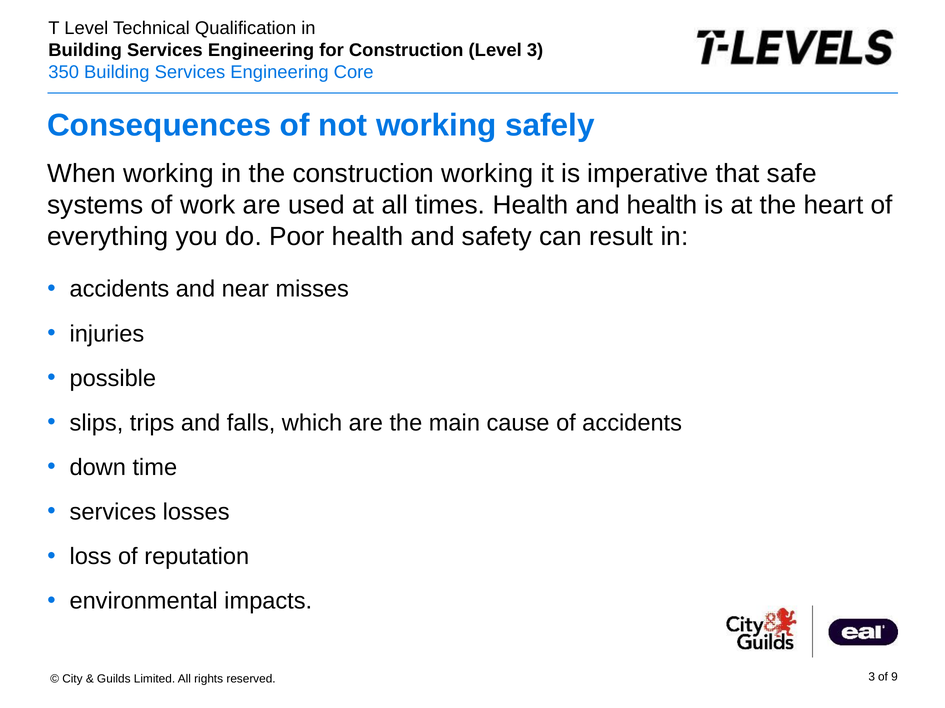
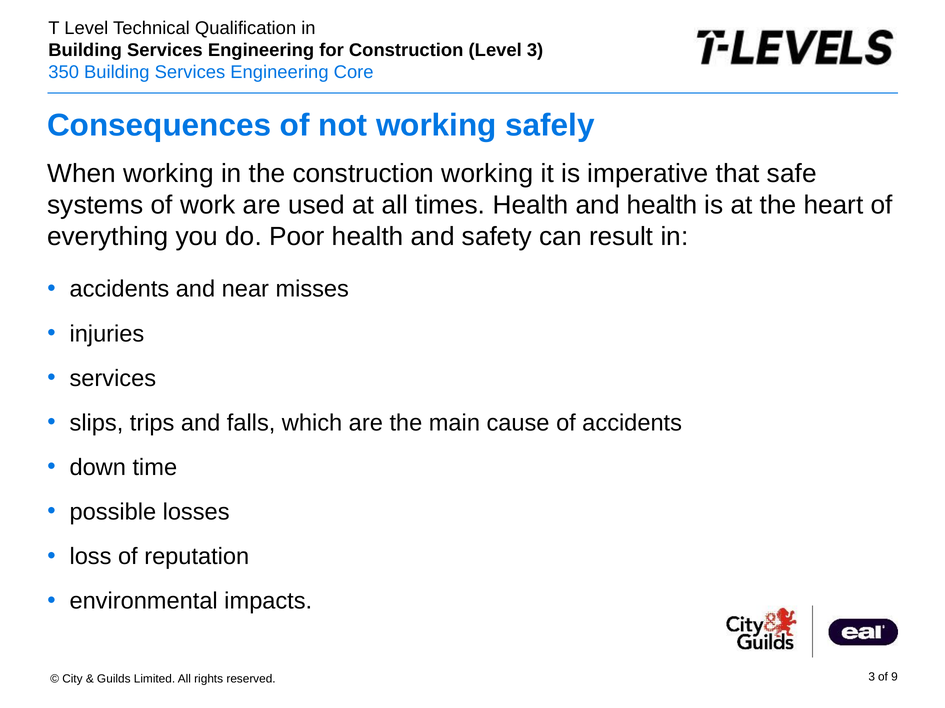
possible at (113, 379): possible -> services
services at (113, 513): services -> possible
